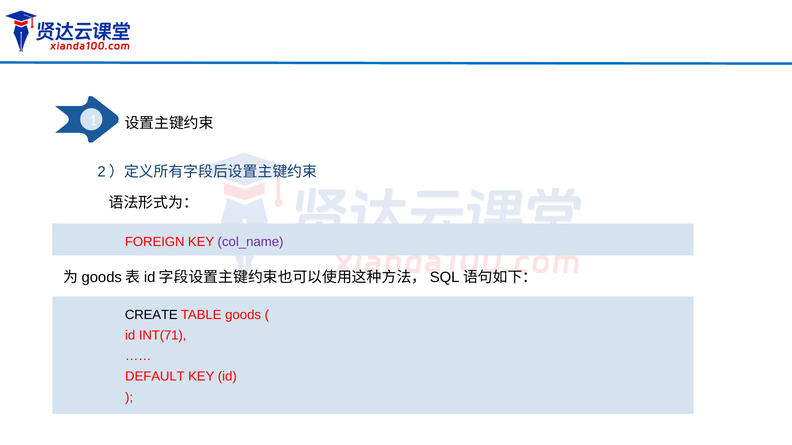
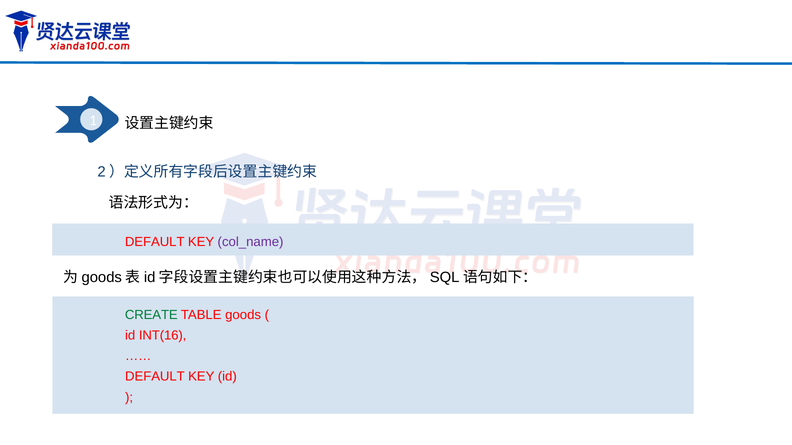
FOREIGN at (155, 242): FOREIGN -> DEFAULT
CREATE colour: black -> green
INT(71: INT(71 -> INT(16
